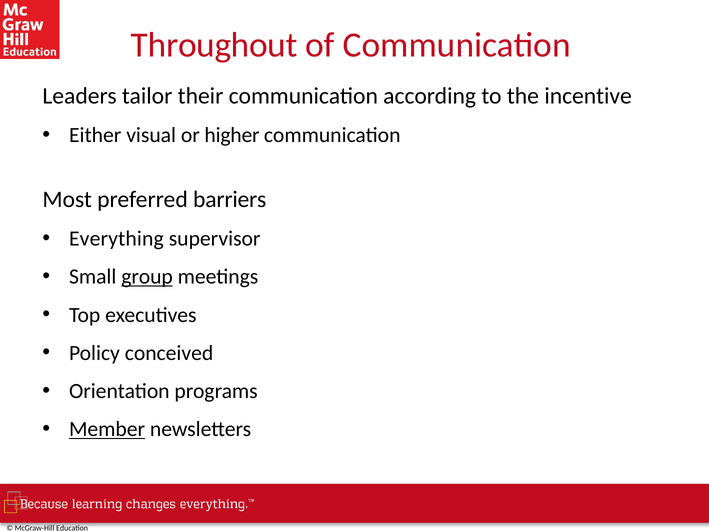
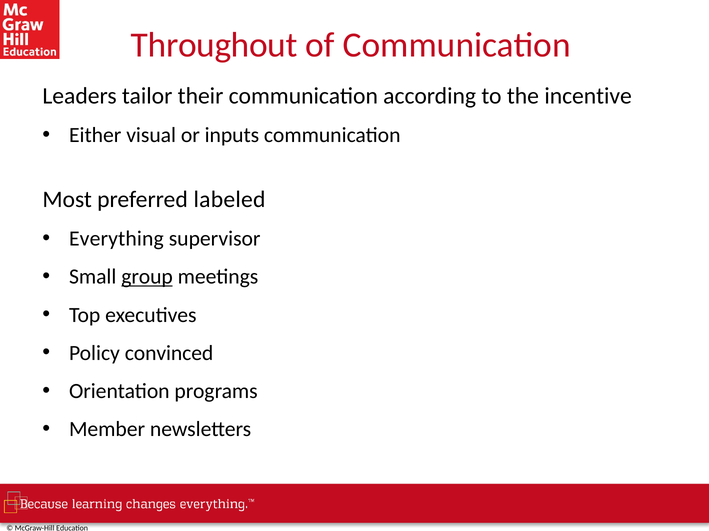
higher: higher -> inputs
barriers: barriers -> labeled
conceived: conceived -> convinced
Member underline: present -> none
